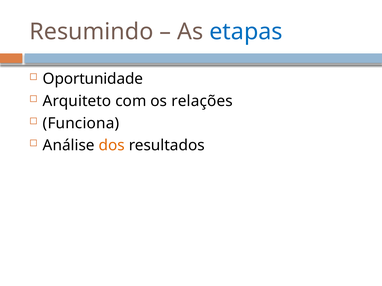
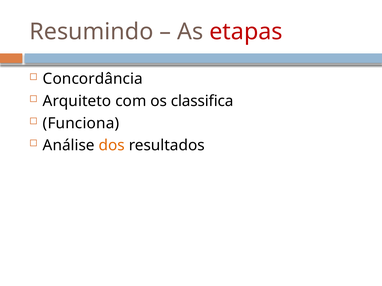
etapas colour: blue -> red
Oportunidade: Oportunidade -> Concordância
relações: relações -> classifica
